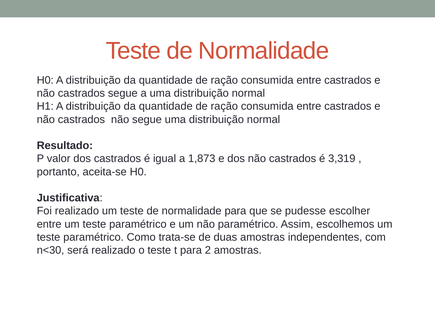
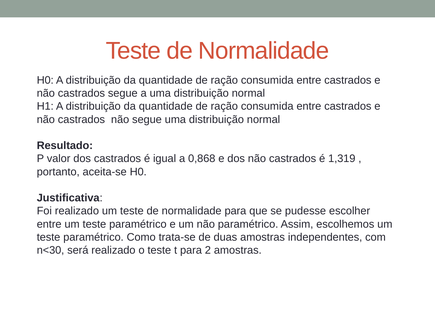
1,873: 1,873 -> 0,868
3,319: 3,319 -> 1,319
